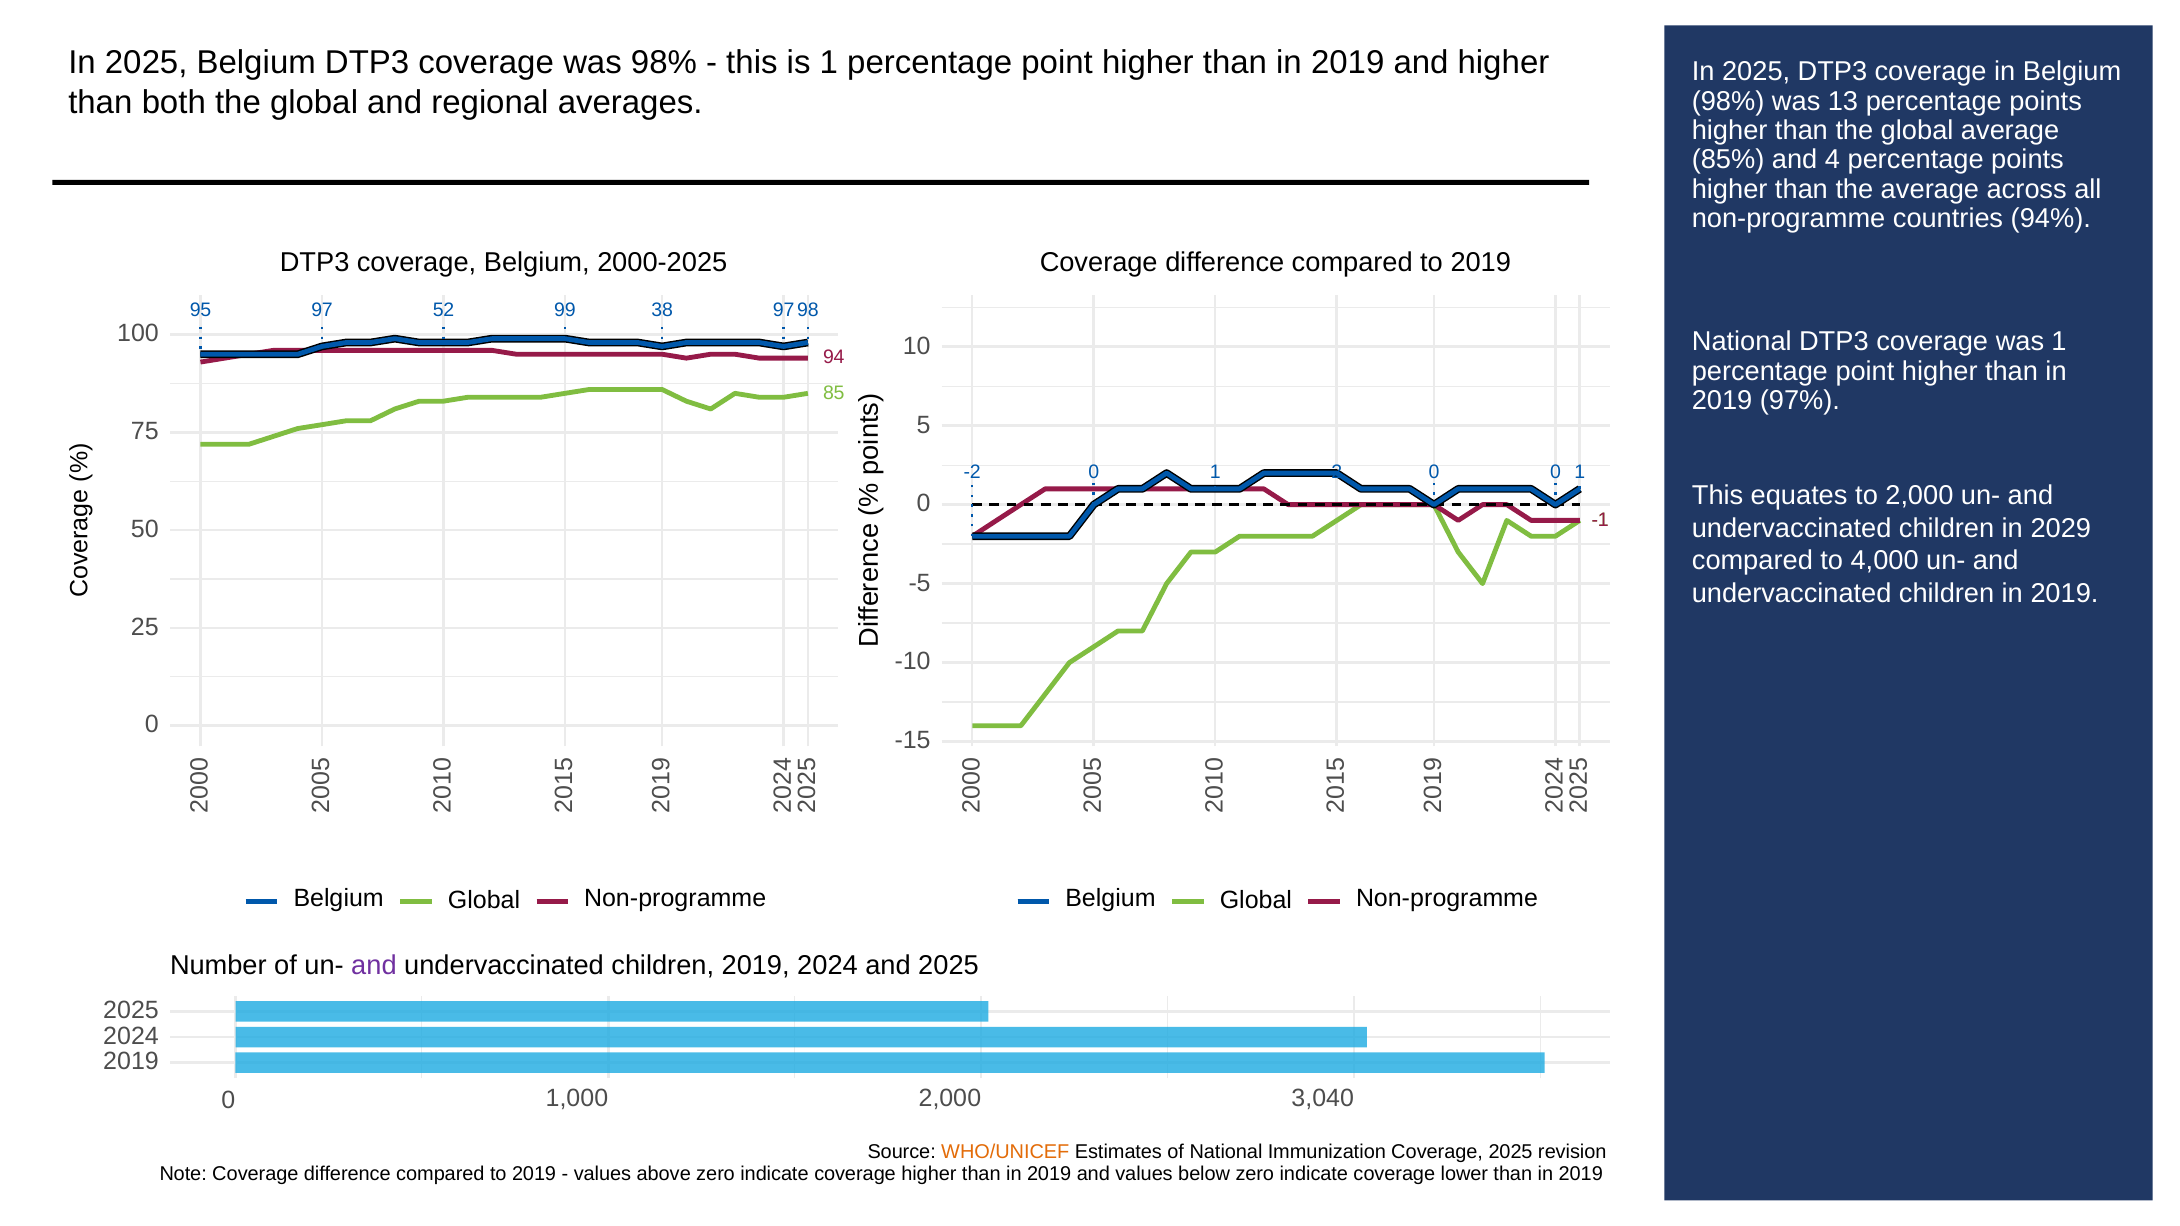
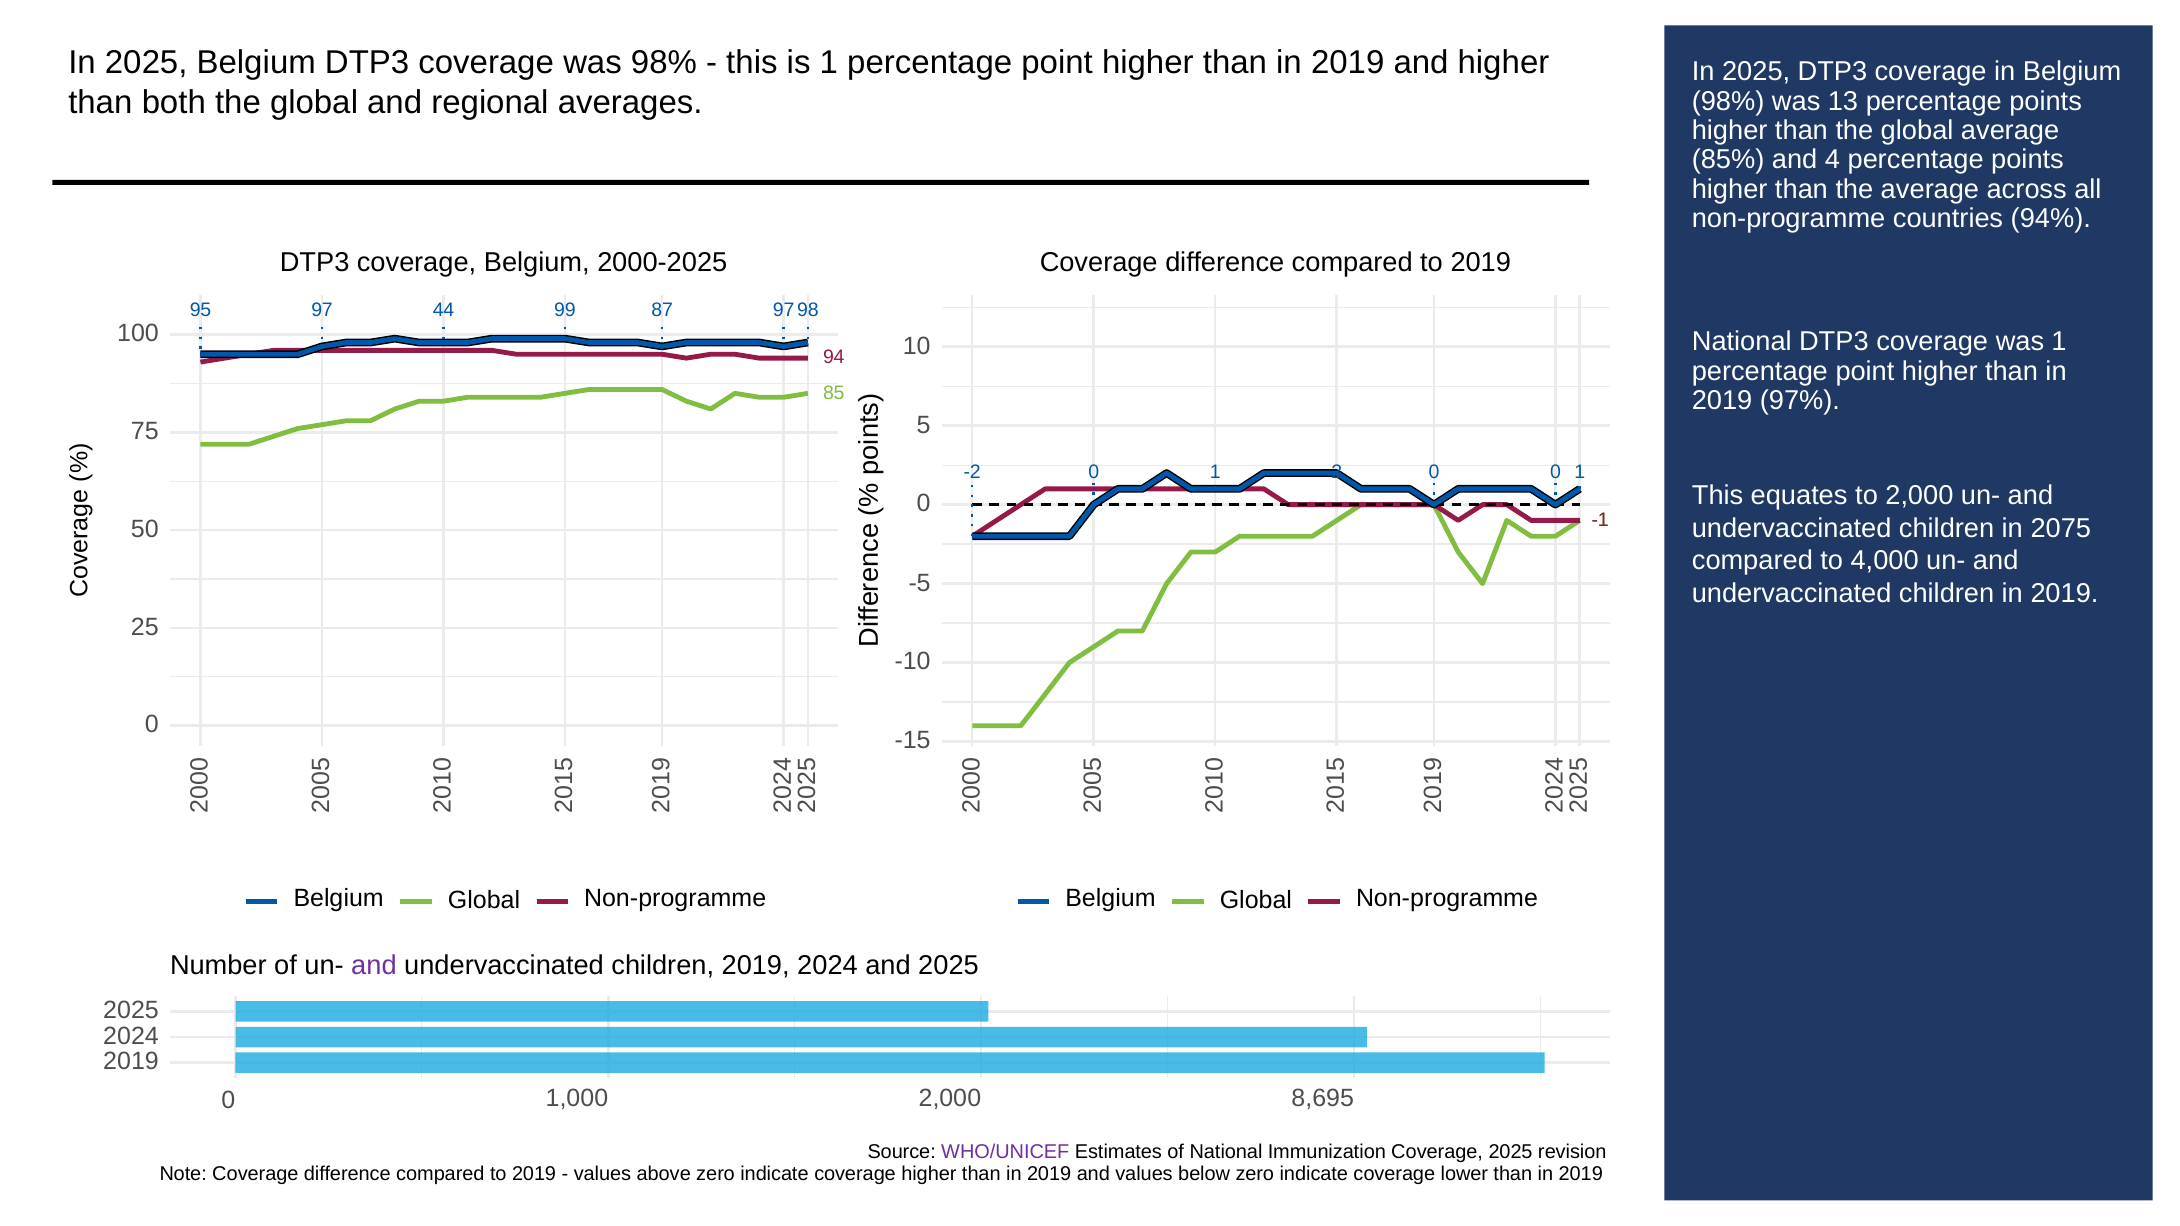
52: 52 -> 44
38: 38 -> 87
2029: 2029 -> 2075
3,040: 3,040 -> 8,695
WHO/UNICEF colour: orange -> purple
